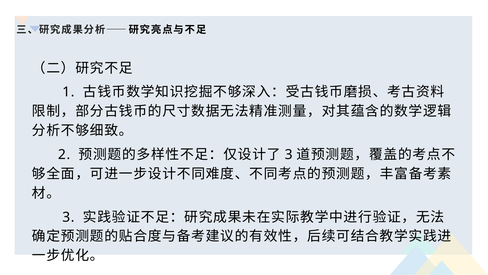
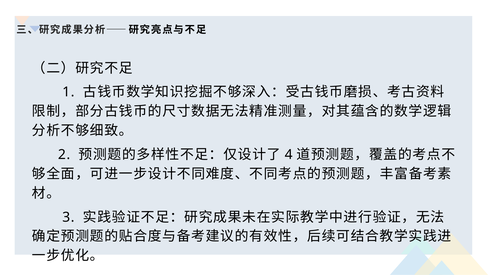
3 at (289, 154): 3 -> 4
